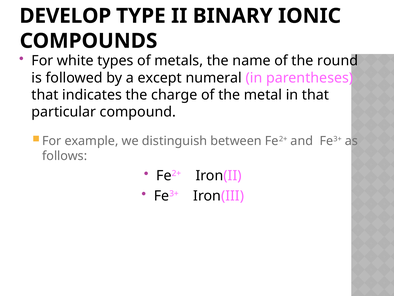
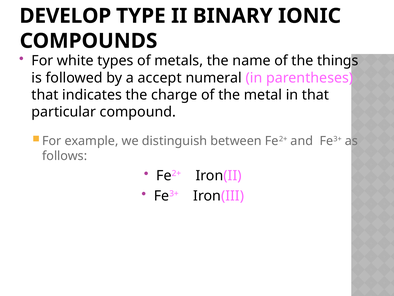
round: round -> things
except: except -> accept
